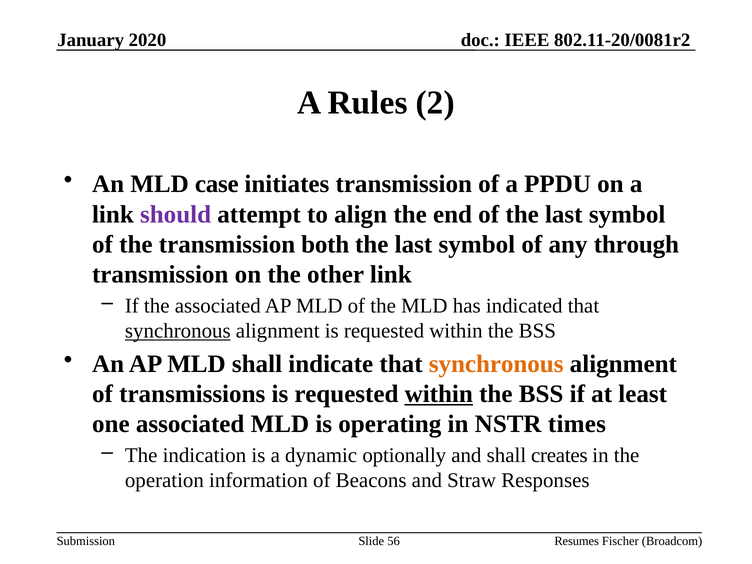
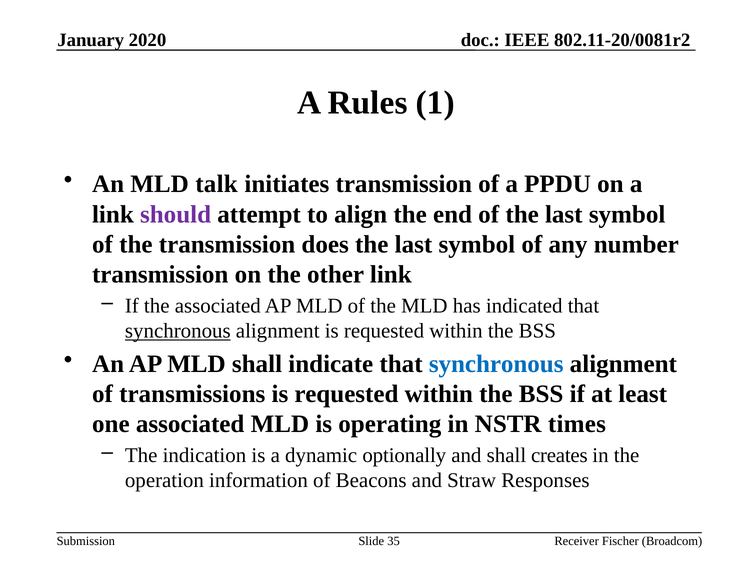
2: 2 -> 1
case: case -> talk
both: both -> does
through: through -> number
synchronous at (496, 364) colour: orange -> blue
within at (439, 394) underline: present -> none
56: 56 -> 35
Resumes: Resumes -> Receiver
